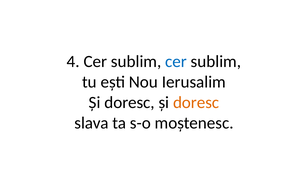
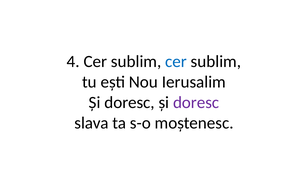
doresc at (196, 103) colour: orange -> purple
